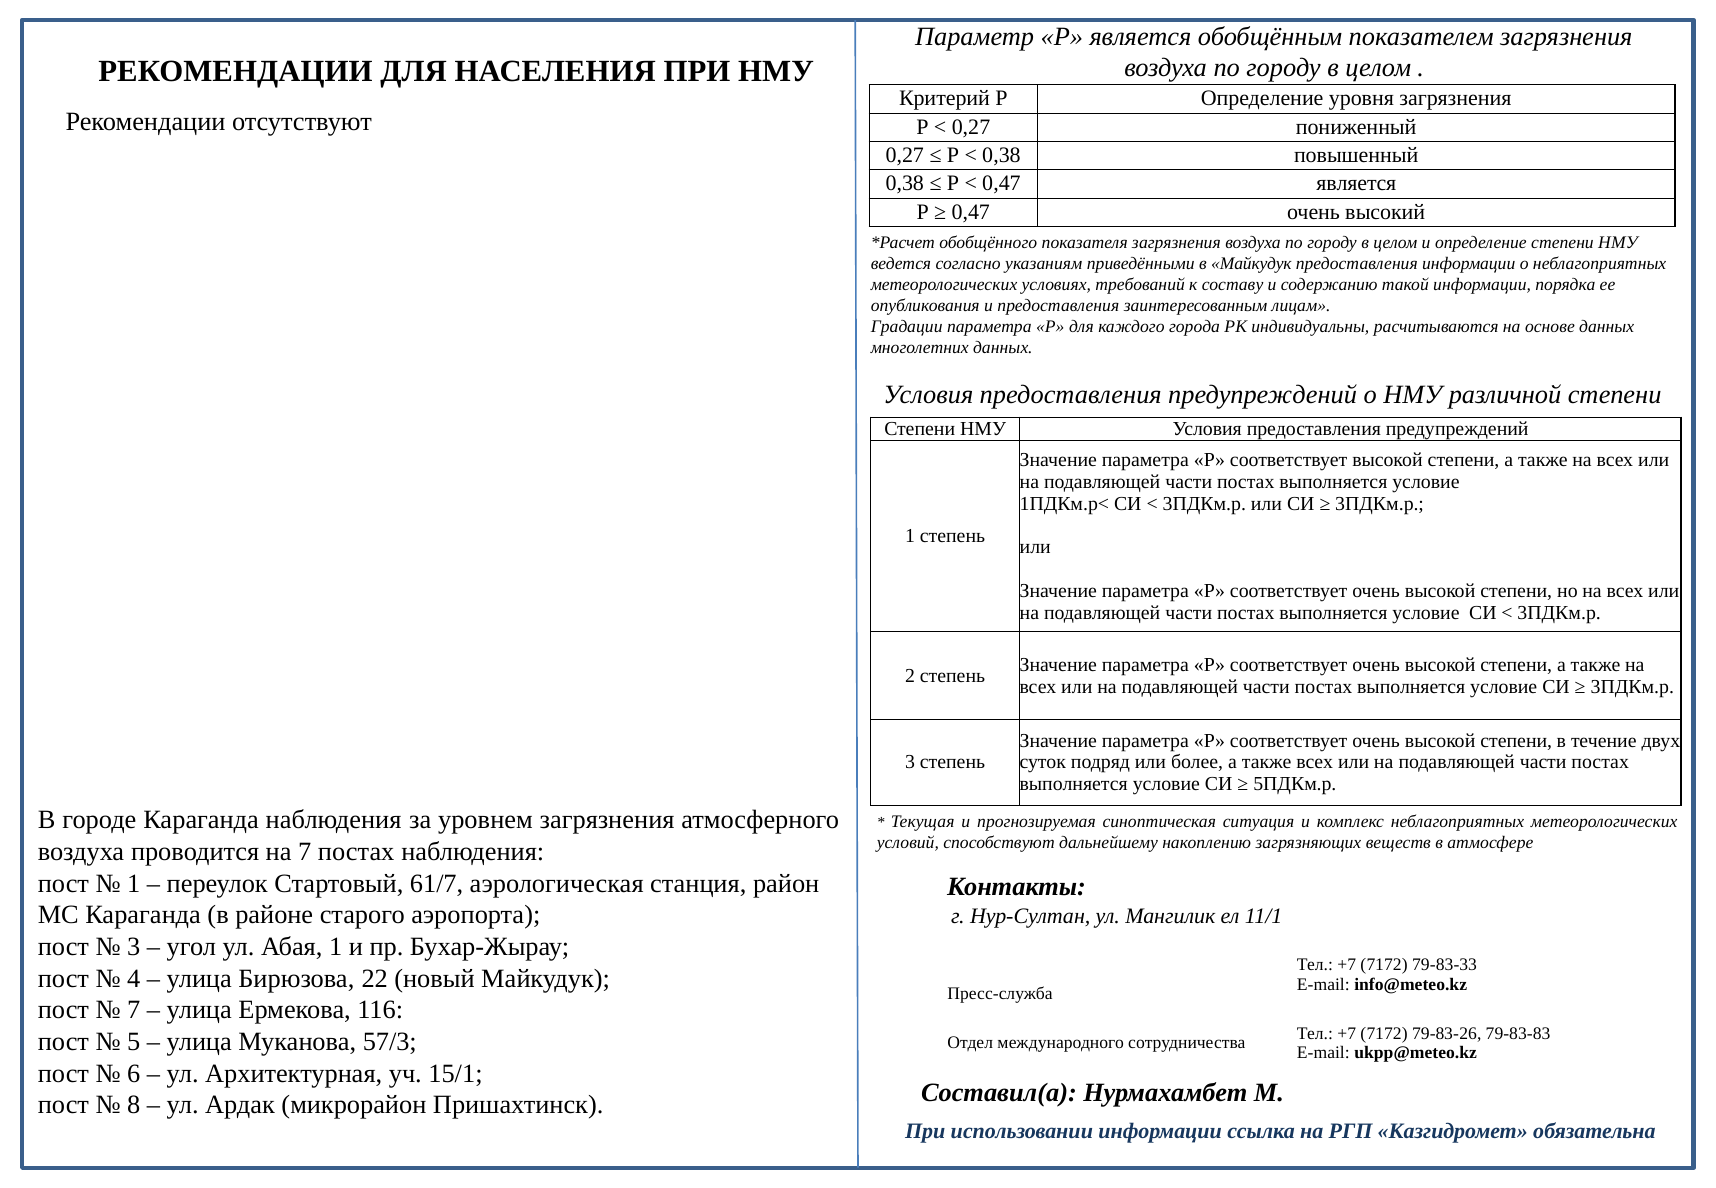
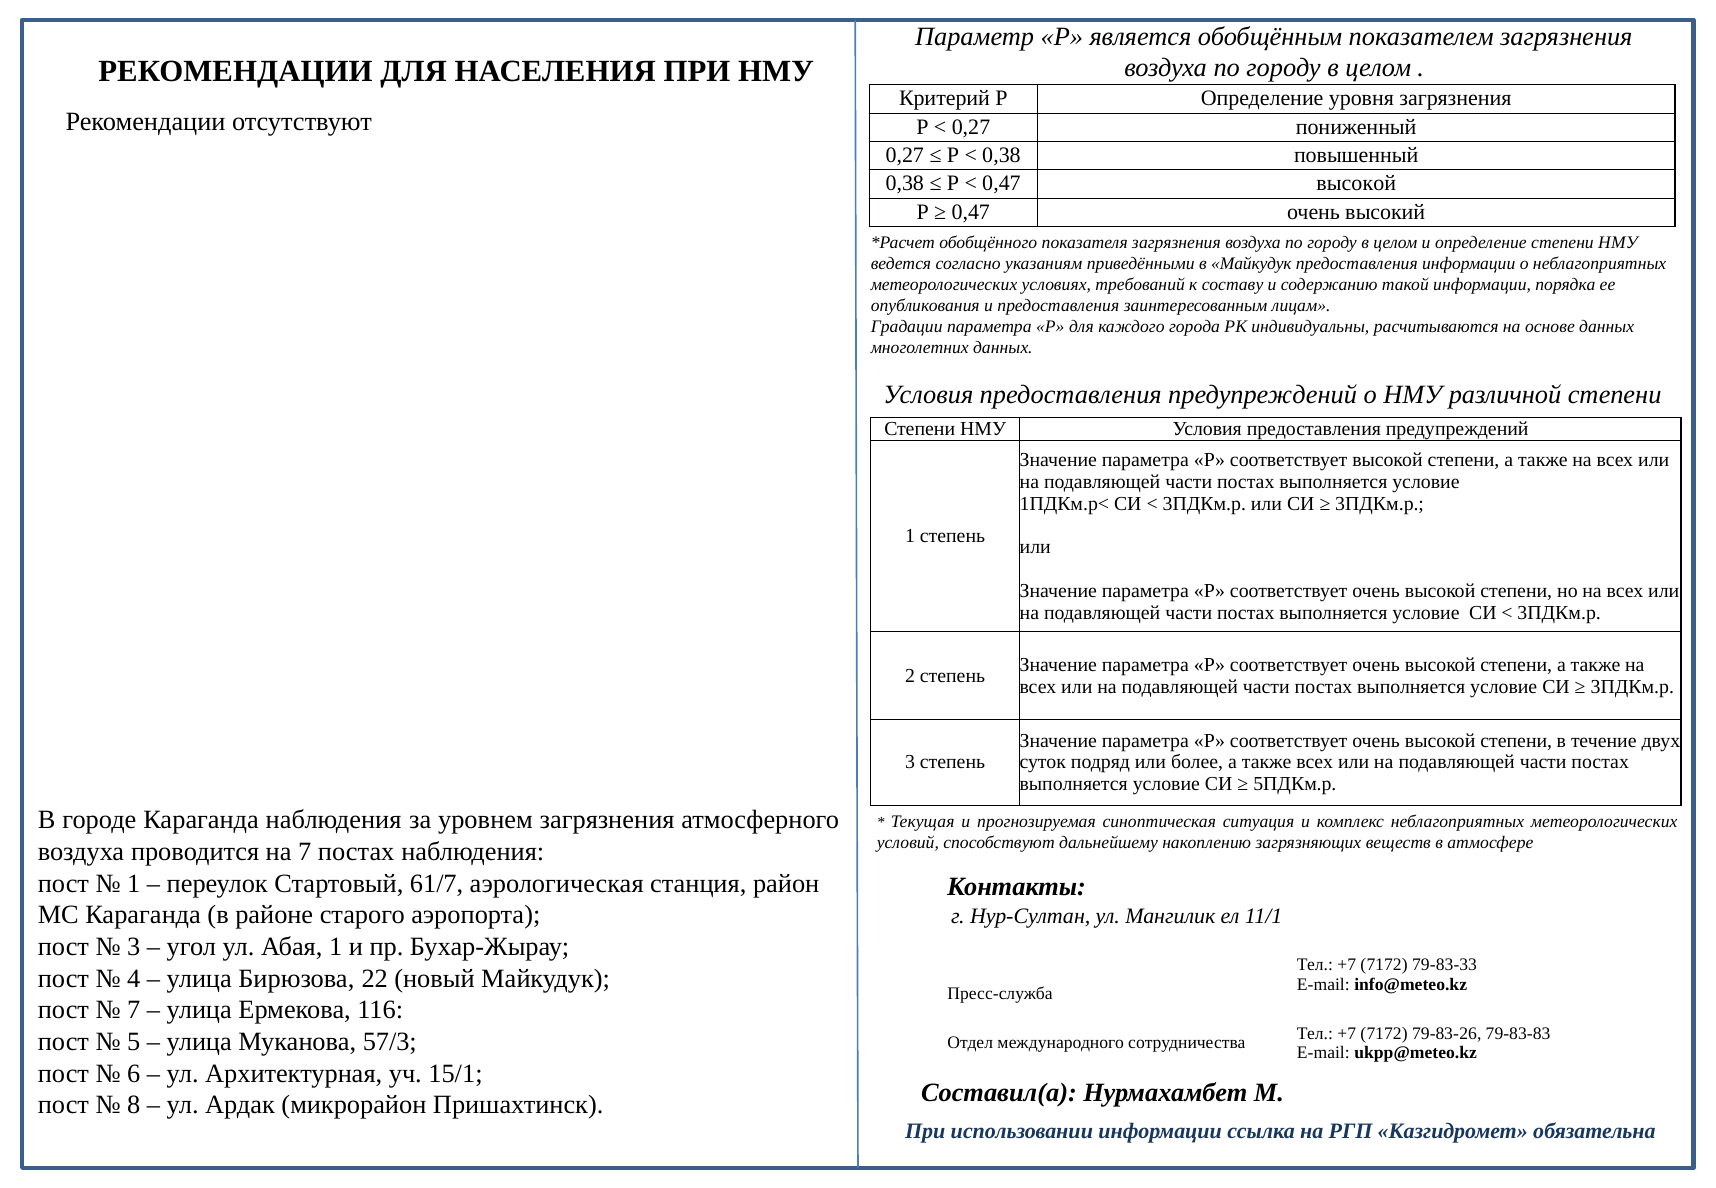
0,47 является: является -> высокой
